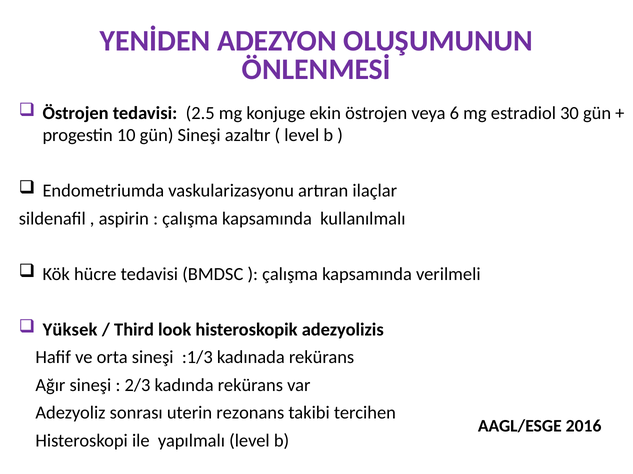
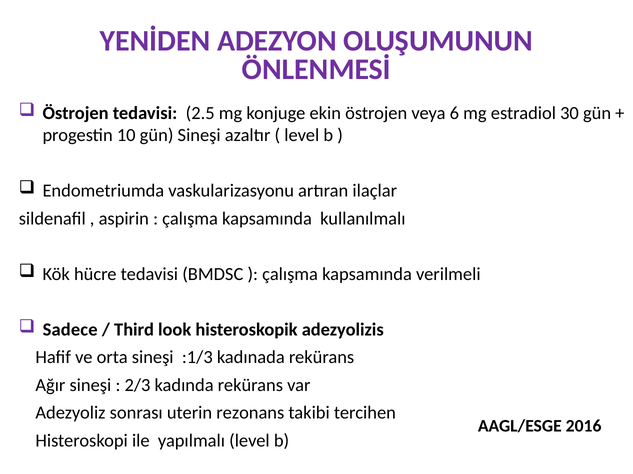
Yüksek: Yüksek -> Sadece
